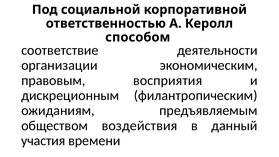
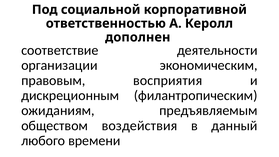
способом: способом -> дополнен
участия: участия -> любого
